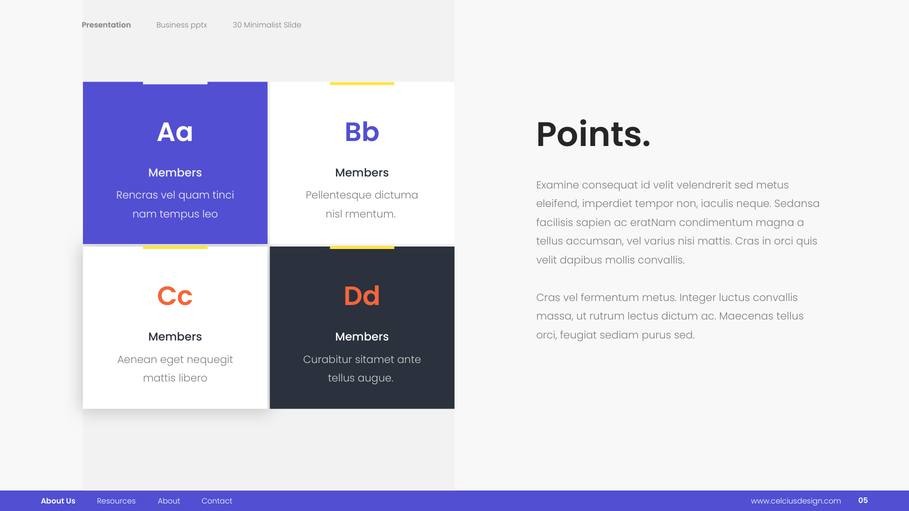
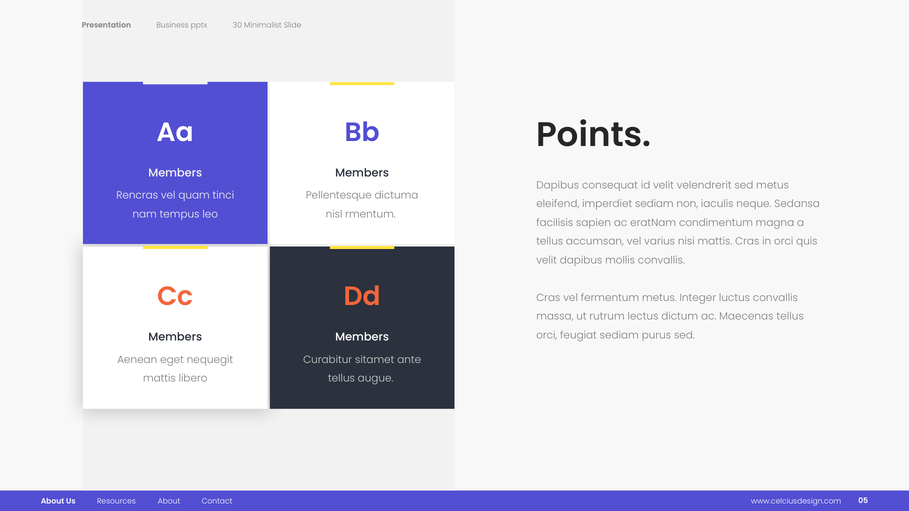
Examine at (558, 185): Examine -> Dapibus
imperdiet tempor: tempor -> sediam
